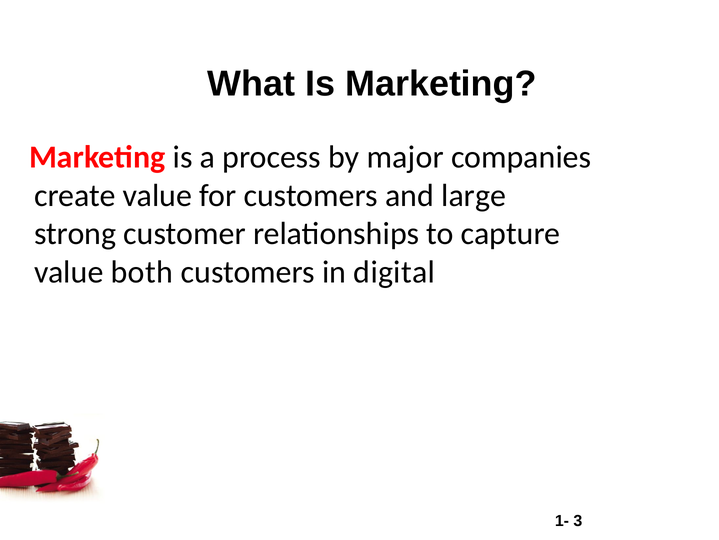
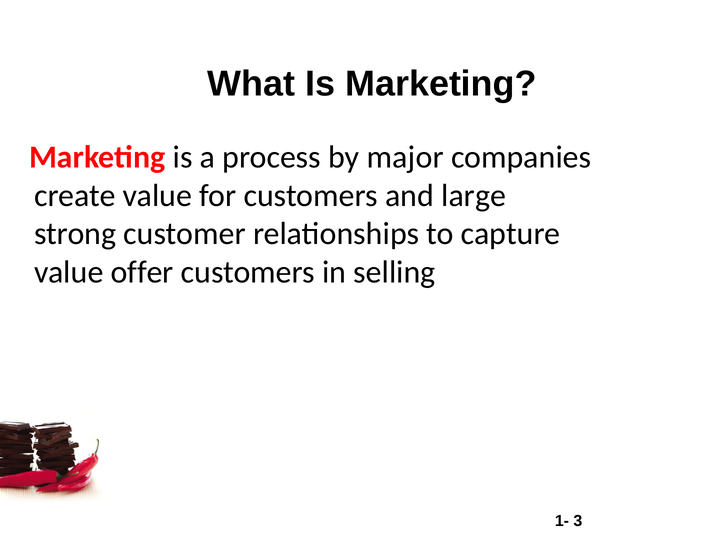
both: both -> offer
digital: digital -> selling
